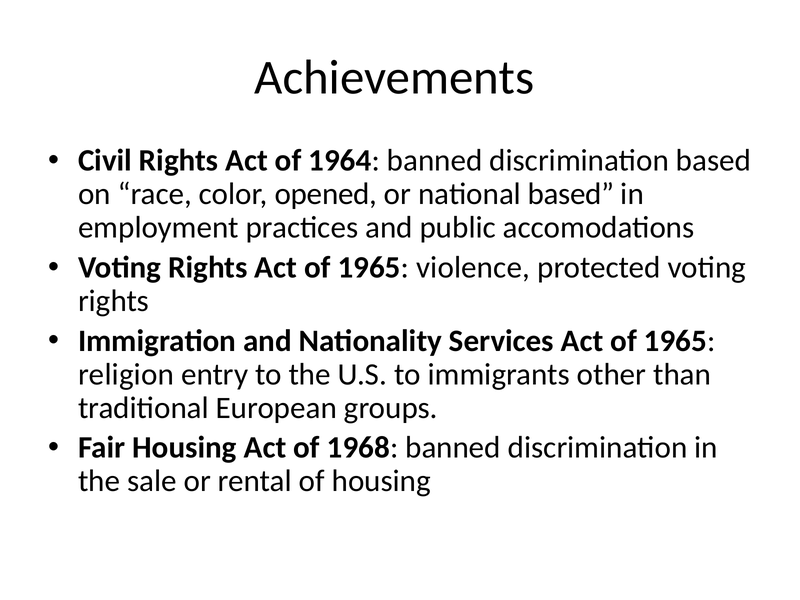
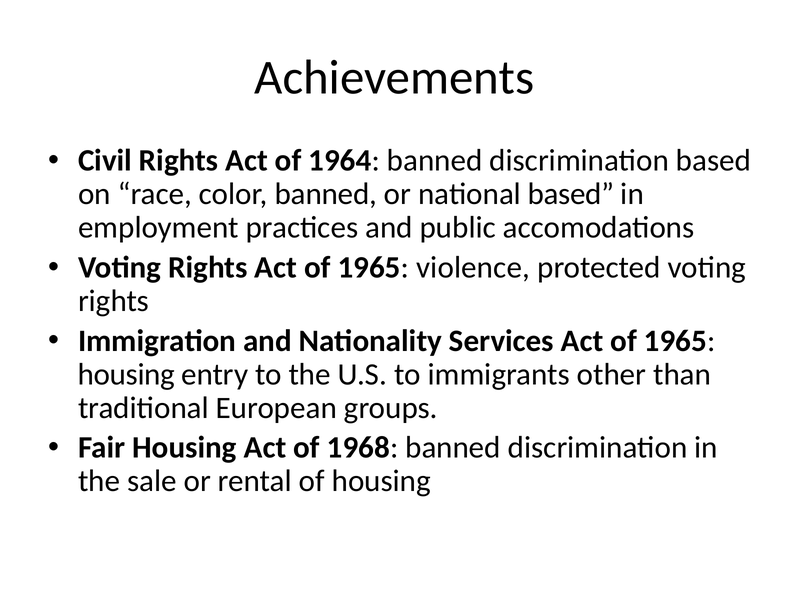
color opened: opened -> banned
religion at (126, 374): religion -> housing
